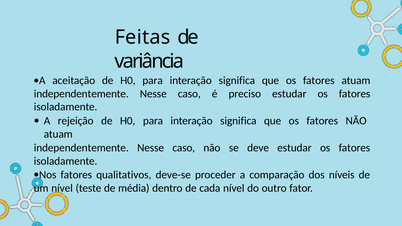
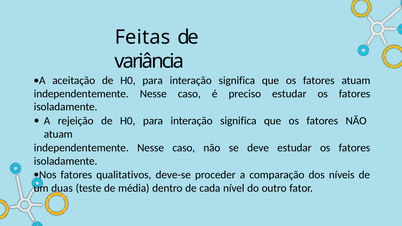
um nível: nível -> duas
